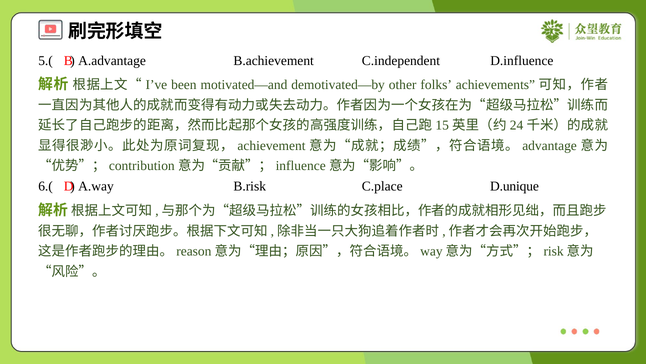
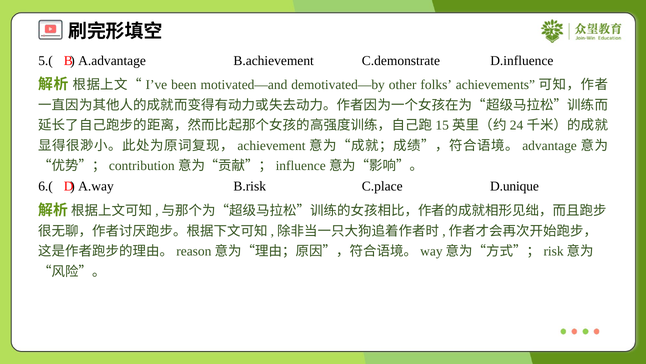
C.independent: C.independent -> C.demonstrate
